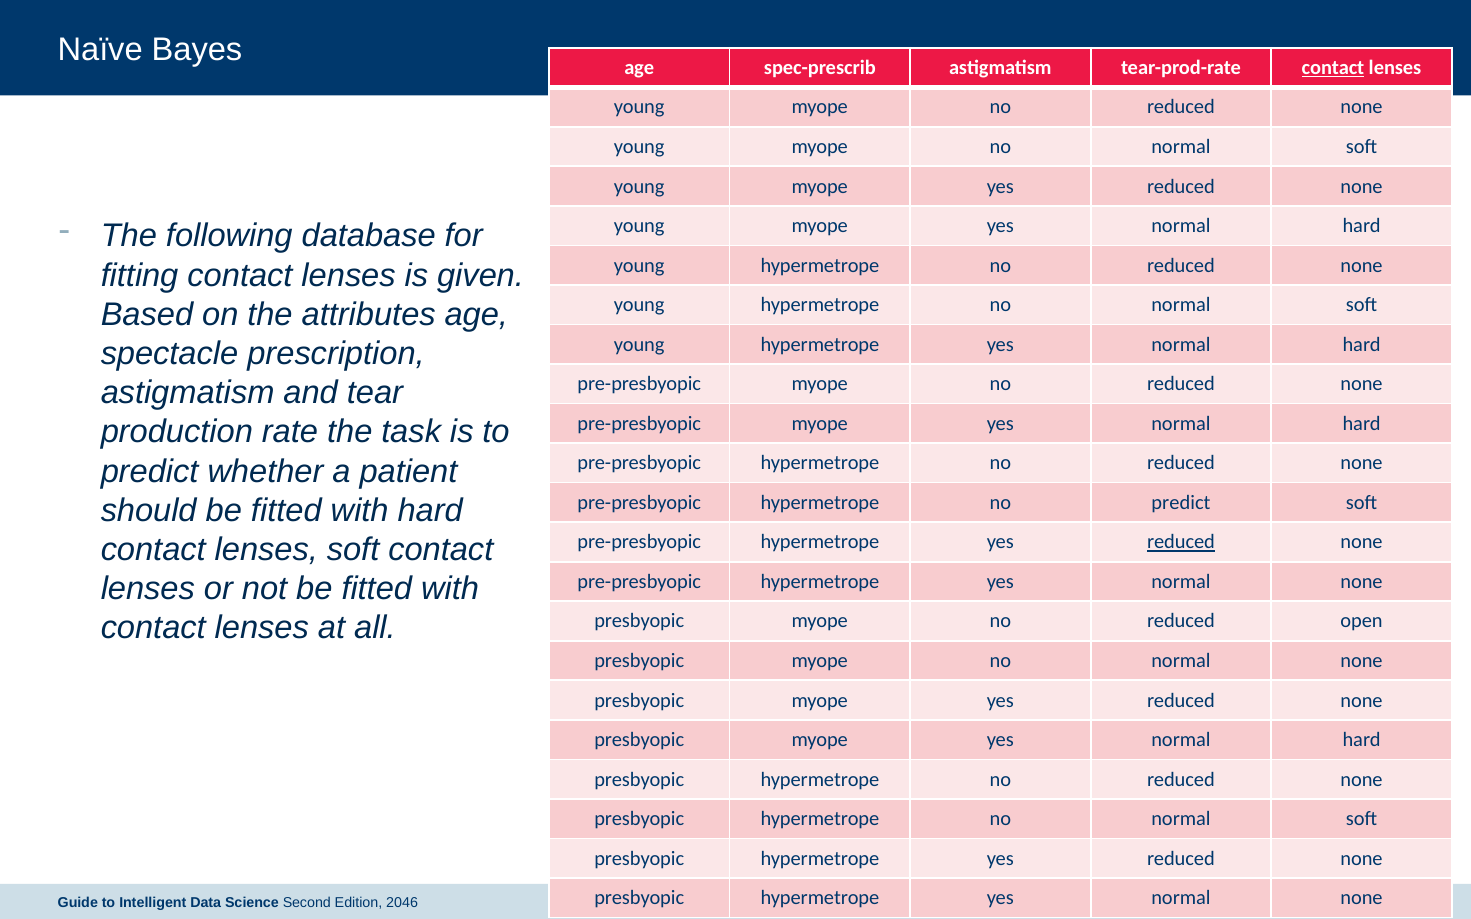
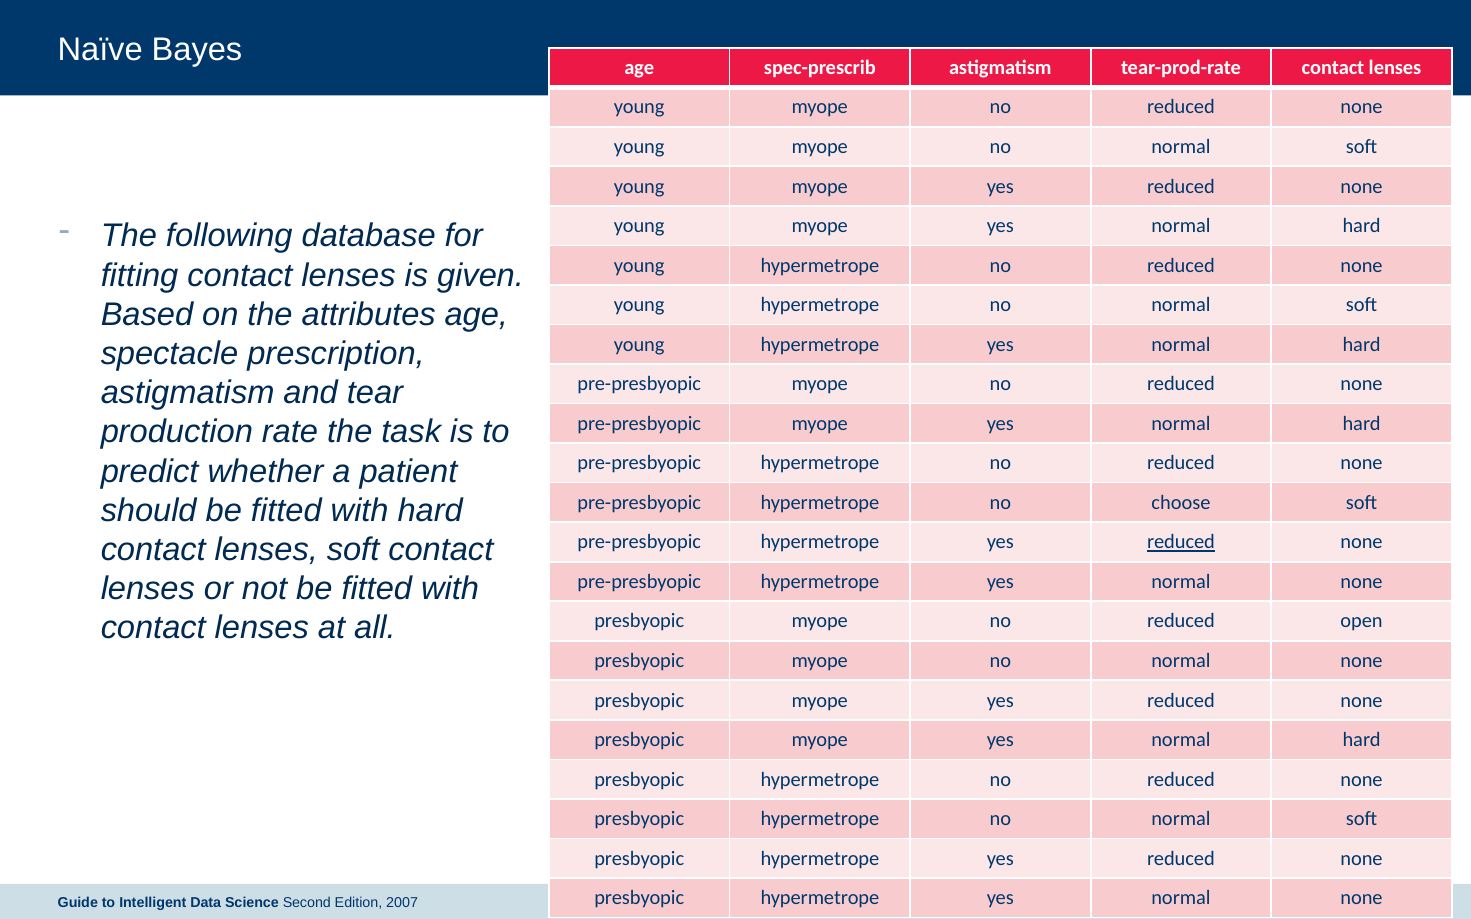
contact at (1333, 68) underline: present -> none
no predict: predict -> choose
2046: 2046 -> 2007
